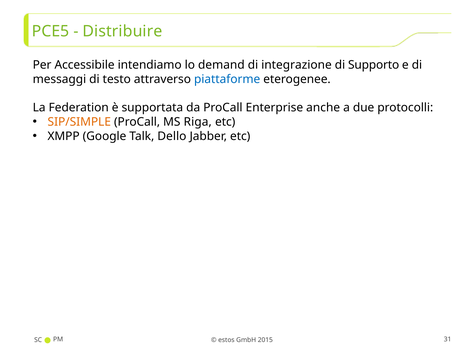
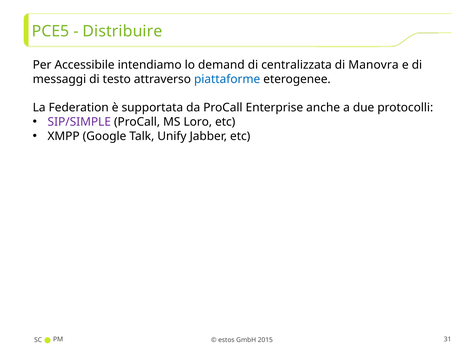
integrazione: integrazione -> centralizzata
Supporto: Supporto -> Manovra
SIP/SIMPLE colour: orange -> purple
Riga: Riga -> Loro
Dello: Dello -> Unify
